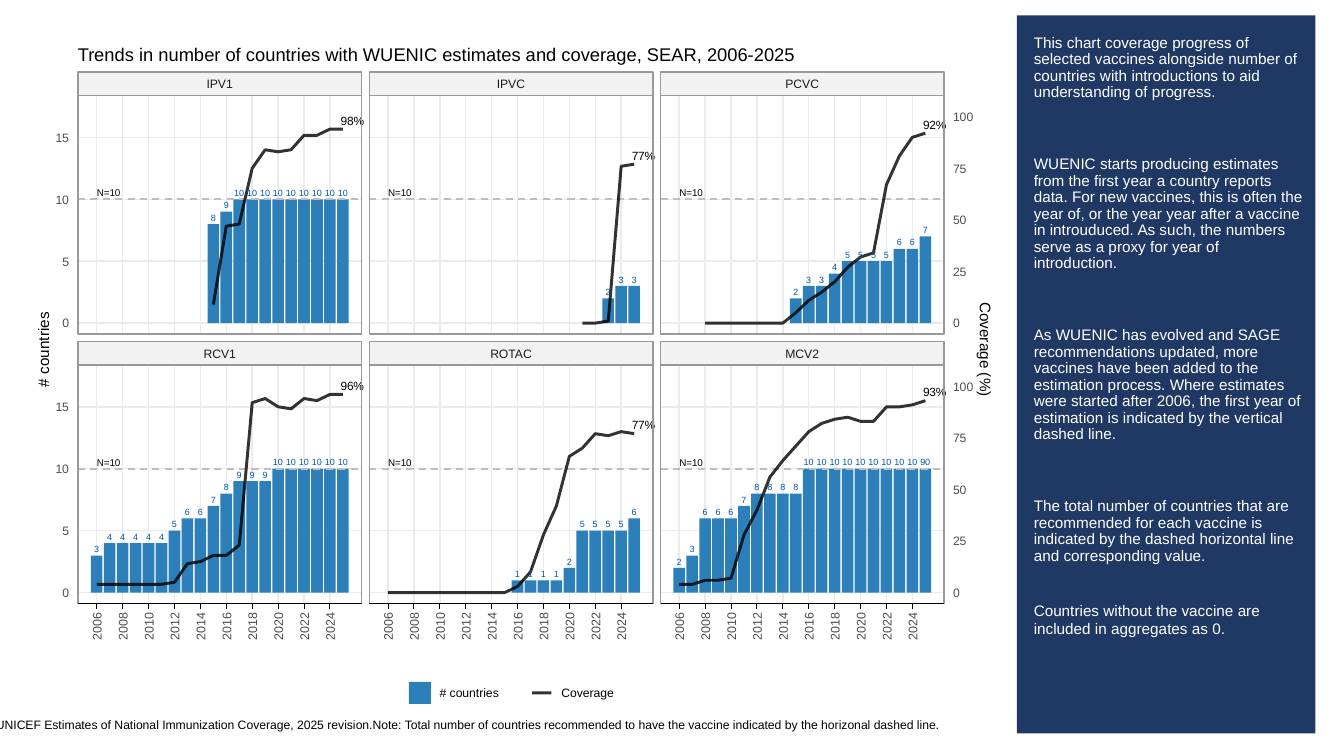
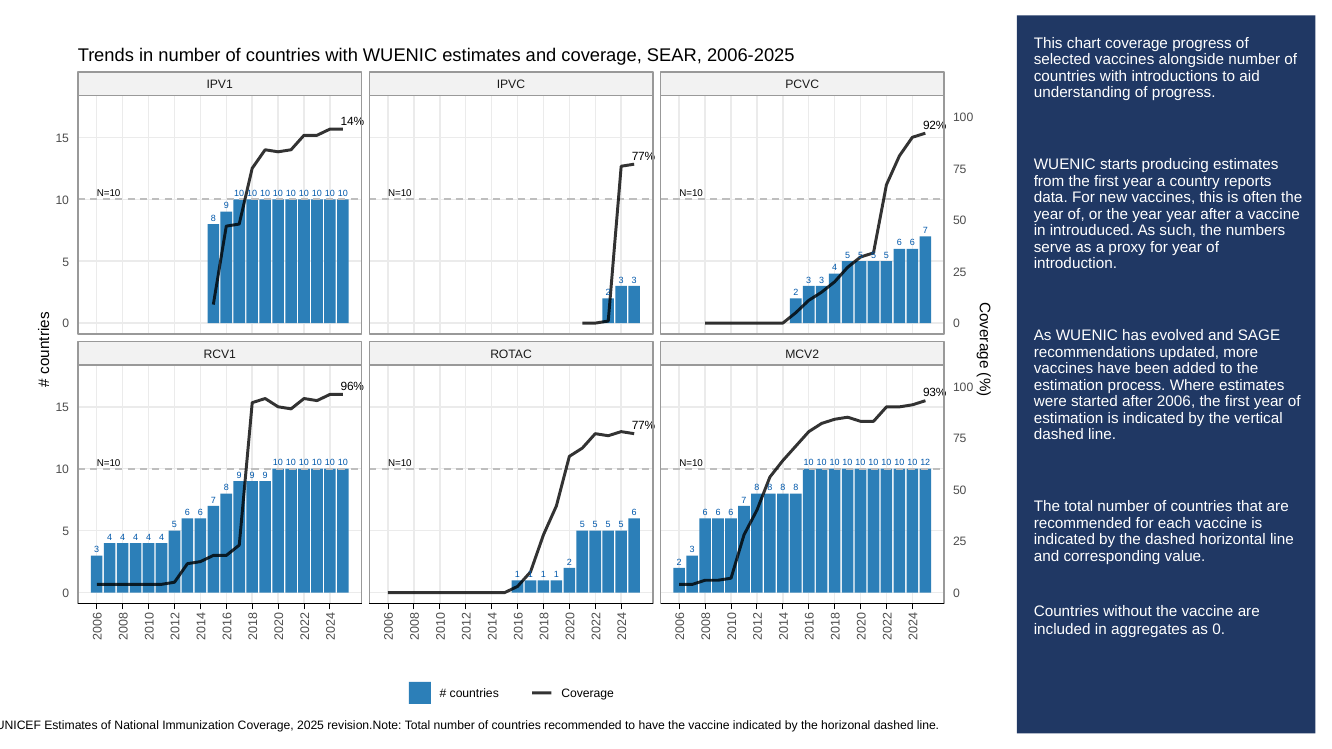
98%: 98% -> 14%
90: 90 -> 12
